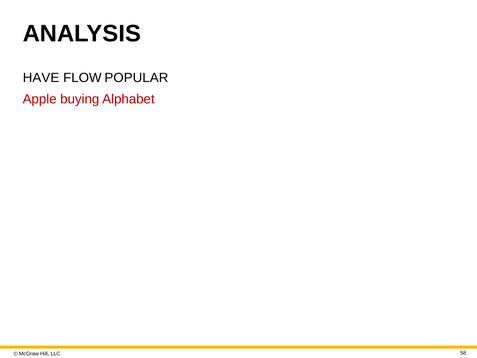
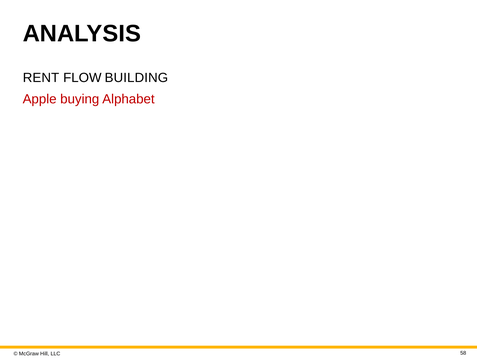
HAVE: HAVE -> RENT
POPULAR: POPULAR -> BUILDING
